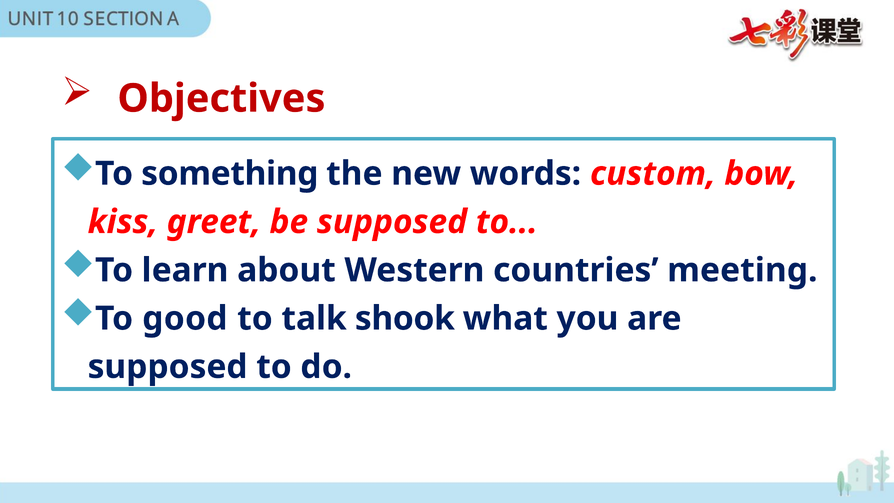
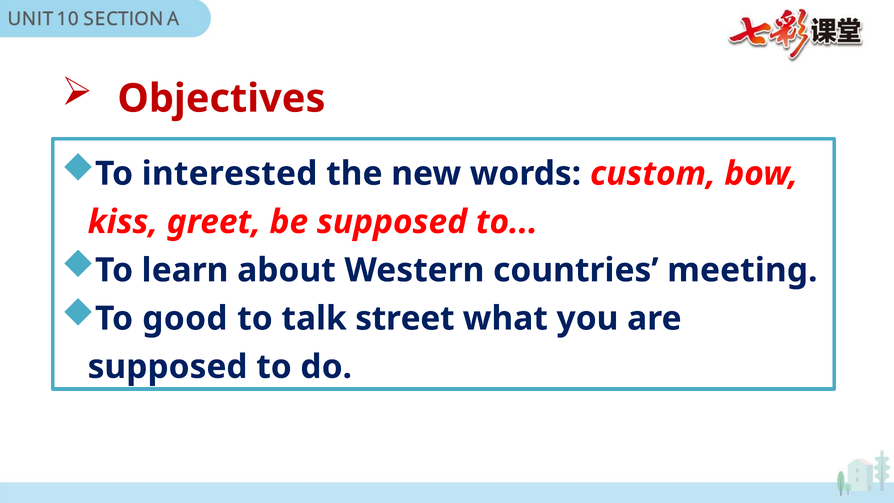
something: something -> interested
shook: shook -> street
